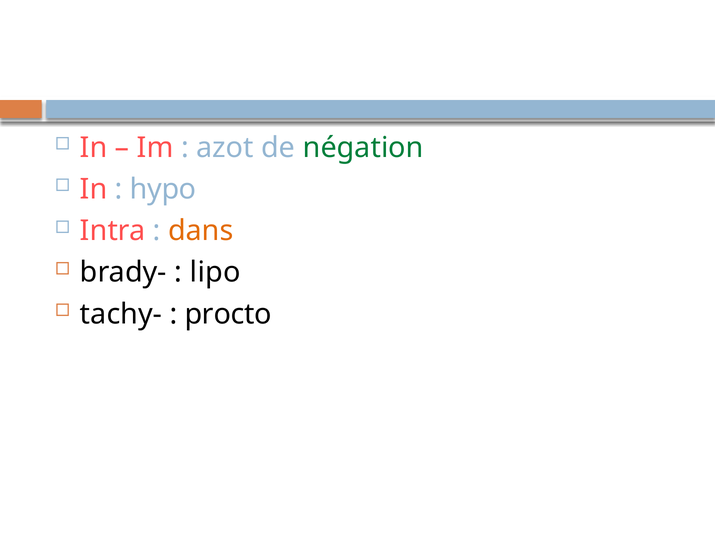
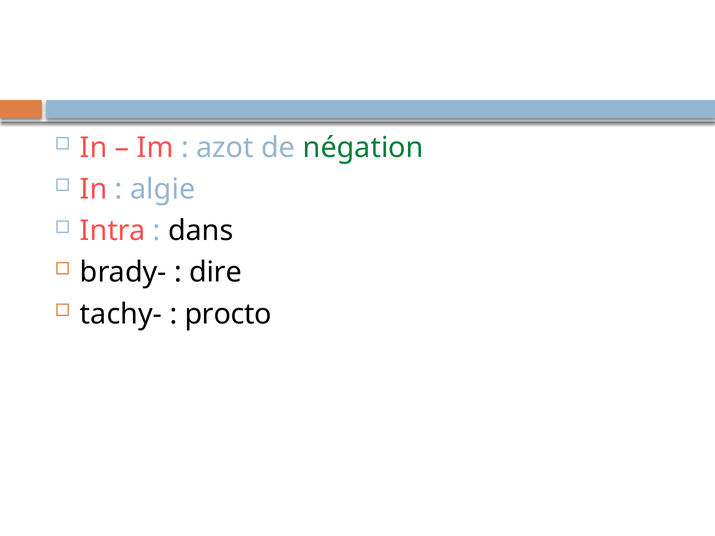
hypo: hypo -> algie
dans colour: orange -> black
lipo: lipo -> dire
